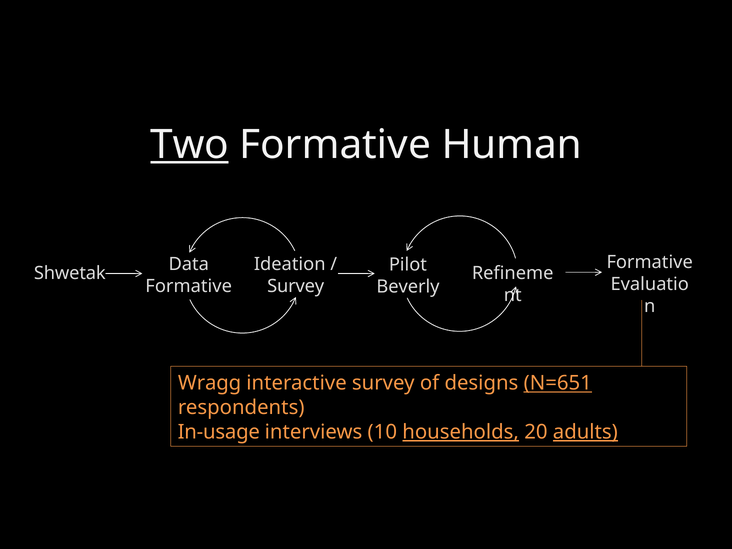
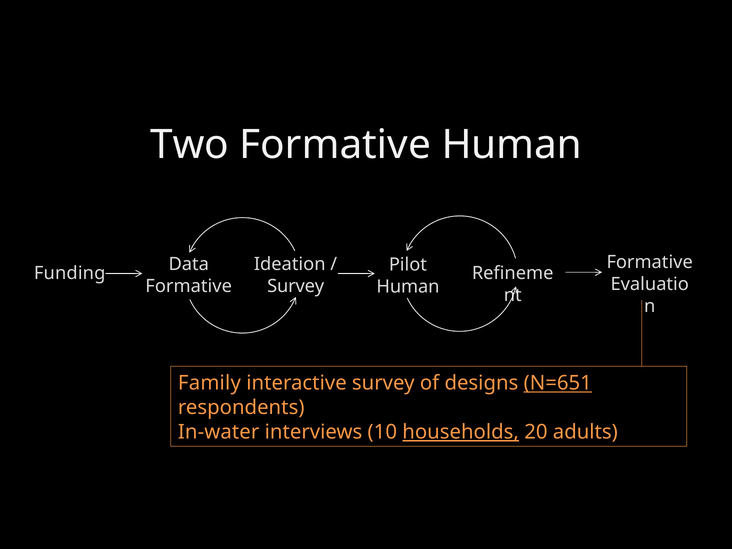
Two underline: present -> none
Shwetak: Shwetak -> Funding
Beverly at (408, 286): Beverly -> Human
Wragg: Wragg -> Family
In-usage: In-usage -> In-water
adults underline: present -> none
